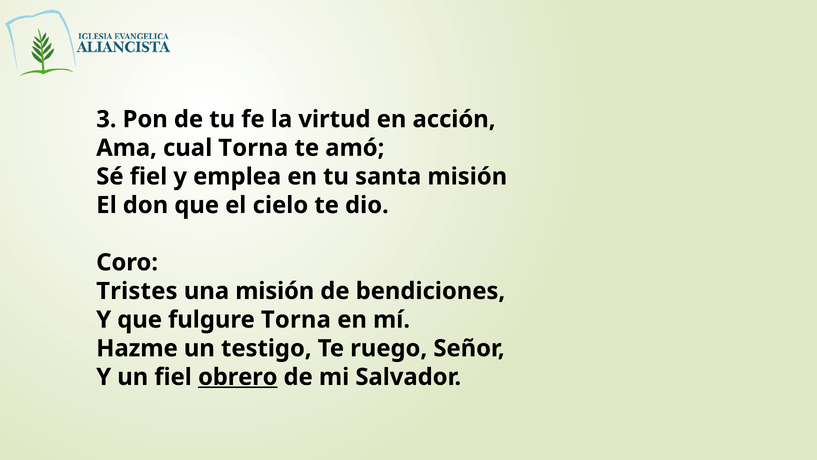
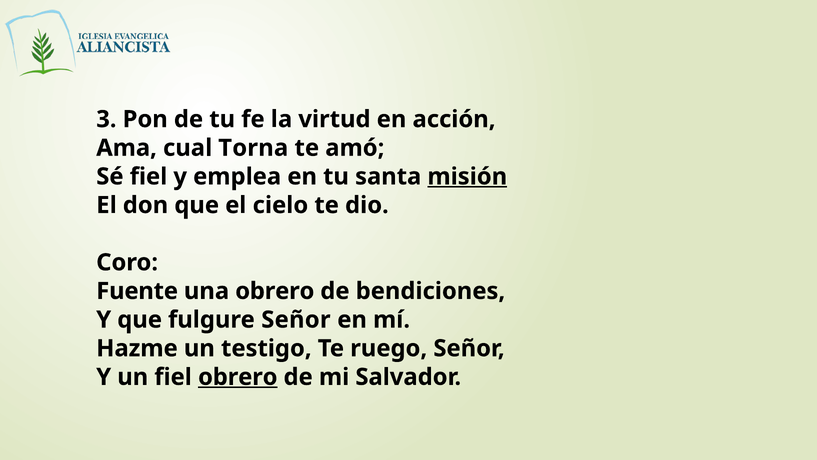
misión at (467, 176) underline: none -> present
Tristes: Tristes -> Fuente
una misión: misión -> obrero
fulgure Torna: Torna -> Señor
